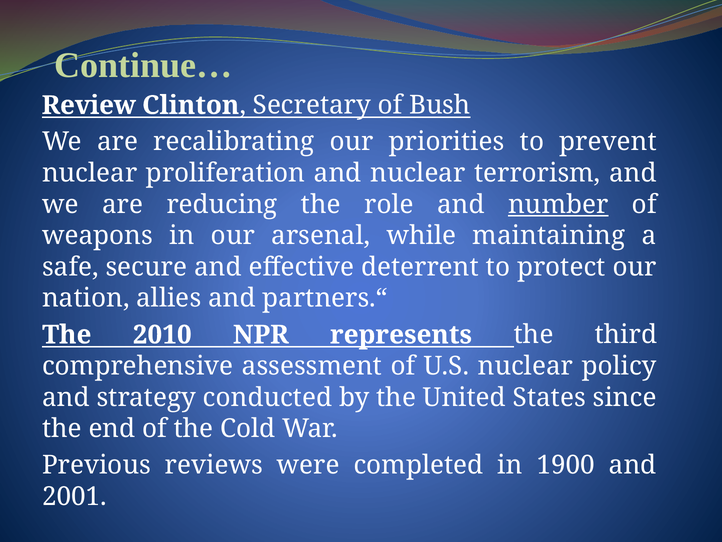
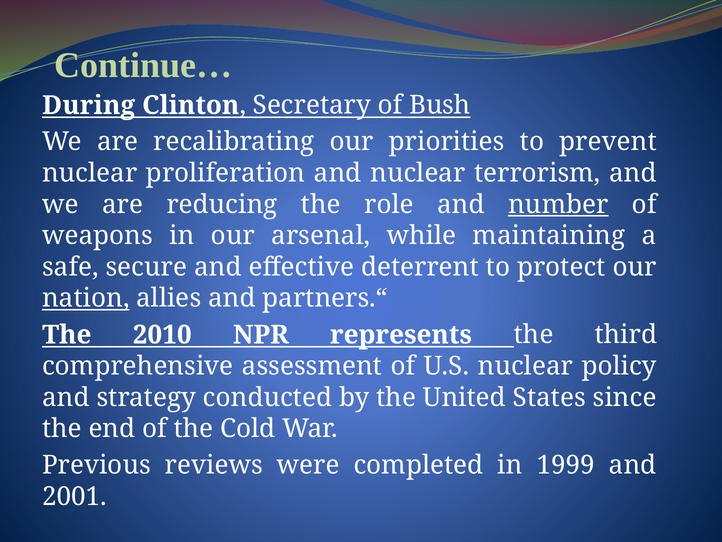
Review: Review -> During
nation underline: none -> present
1900: 1900 -> 1999
